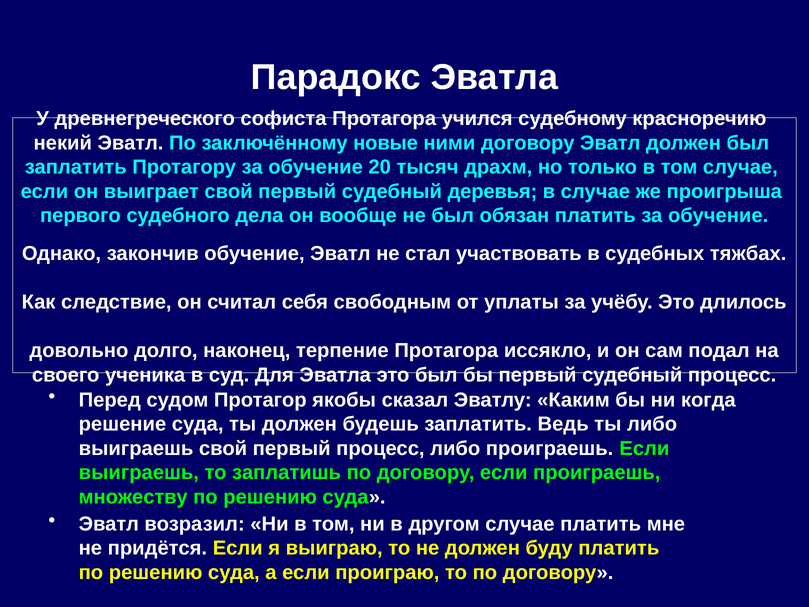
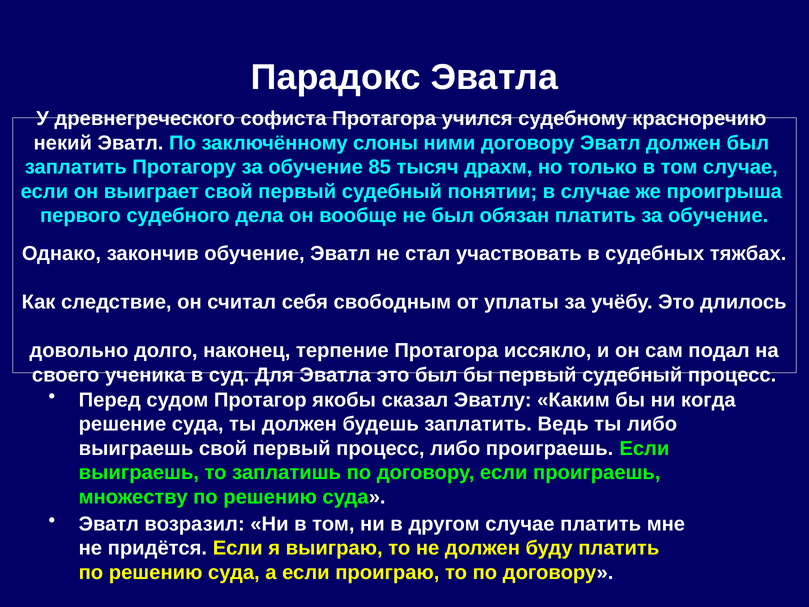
новые: новые -> слоны
20: 20 -> 85
деревья: деревья -> понятии
